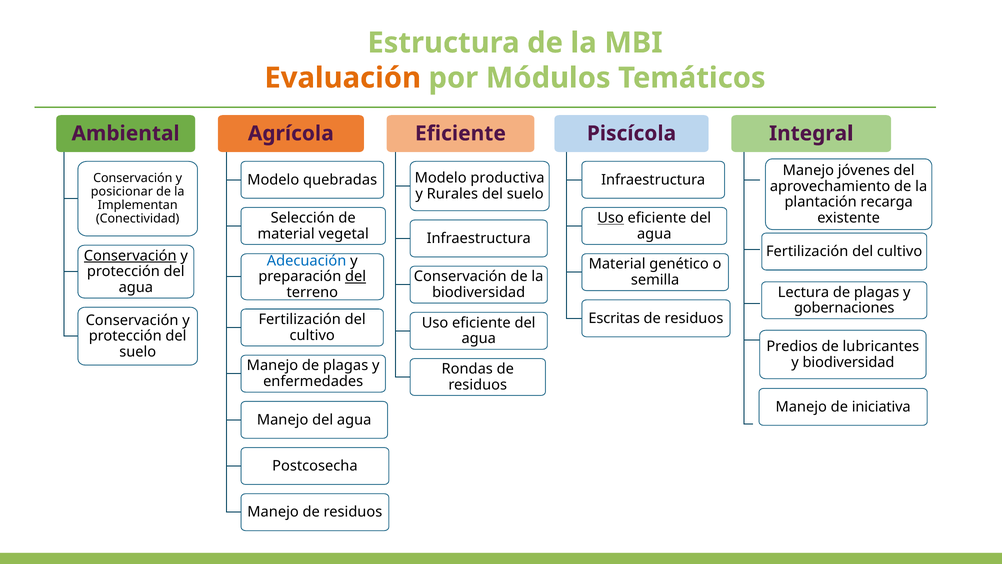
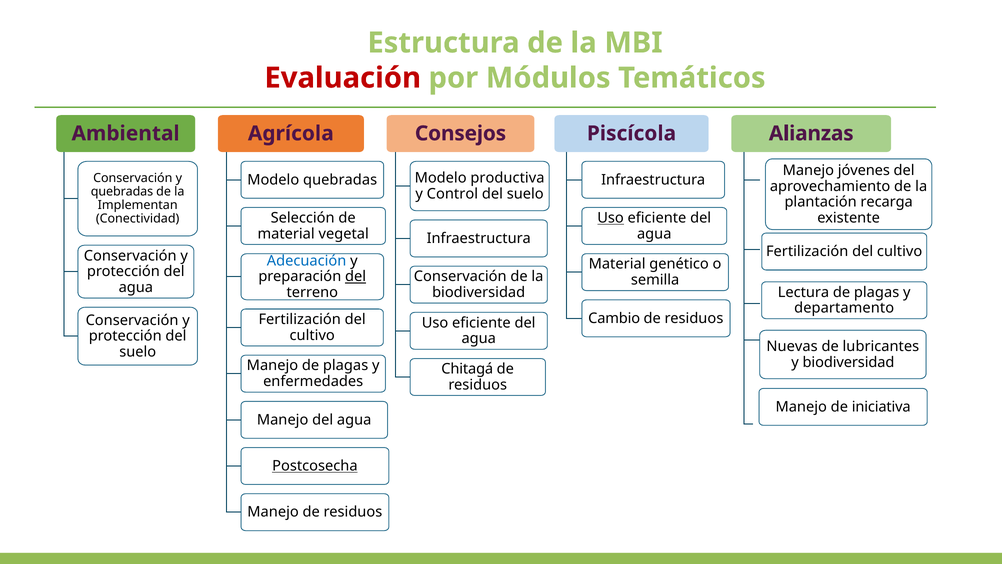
Evaluación colour: orange -> red
Eficiente at (460, 133): Eficiente -> Consejos
Integral: Integral -> Alianzas
posicionar at (122, 192): posicionar -> quebradas
Rurales: Rurales -> Control
Conservación at (130, 256) underline: present -> none
gobernaciones: gobernaciones -> departamento
Escritas: Escritas -> Cambio
Predios: Predios -> Nuevas
Rondas: Rondas -> Chitagá
Postcosecha underline: none -> present
